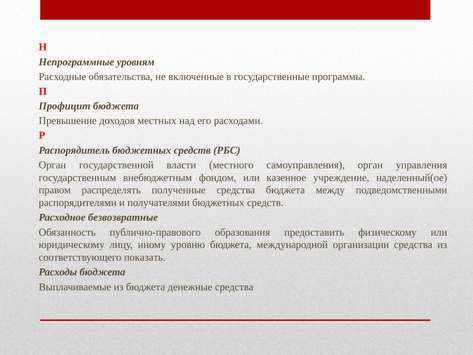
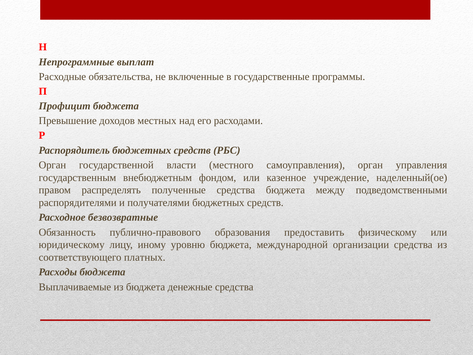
уровням: уровням -> выплат
показать: показать -> платных
